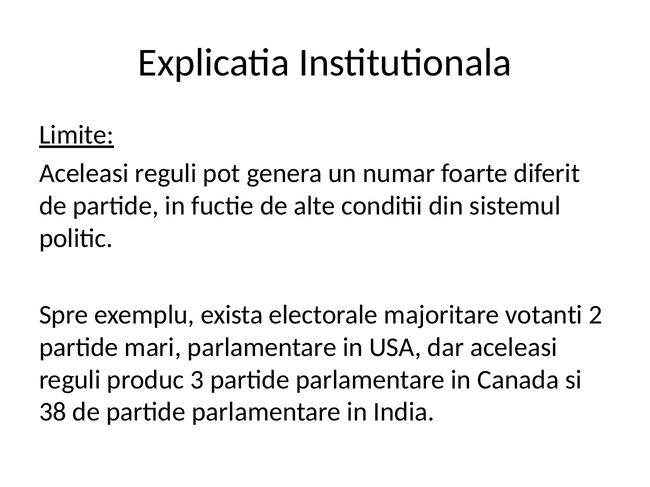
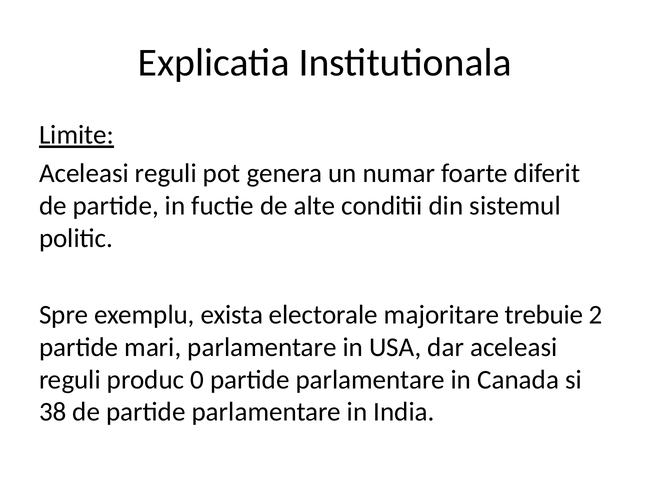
votanti: votanti -> trebuie
3: 3 -> 0
